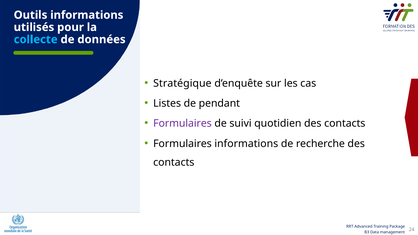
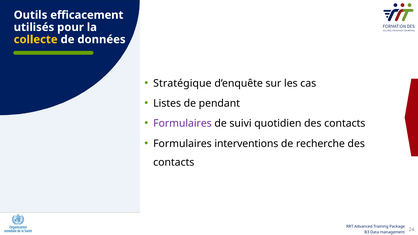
Outils informations: informations -> efficacement
collecte colour: light blue -> yellow
Formulaires informations: informations -> interventions
